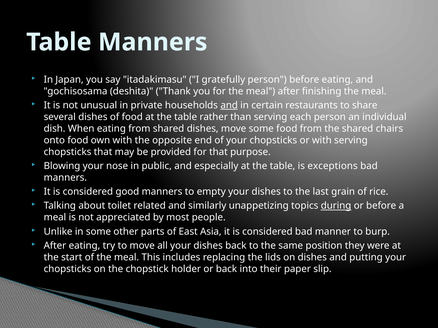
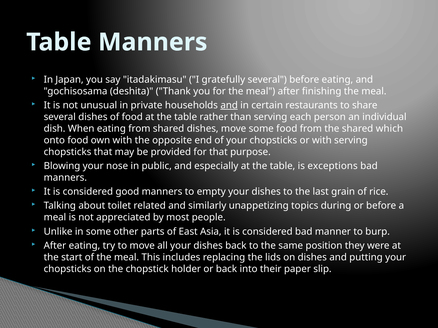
gratefully person: person -> several
chairs: chairs -> which
during underline: present -> none
